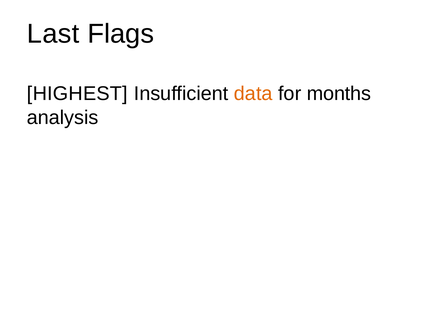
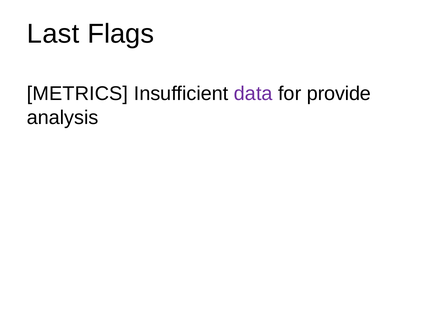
HIGHEST: HIGHEST -> METRICS
data colour: orange -> purple
months: months -> provide
